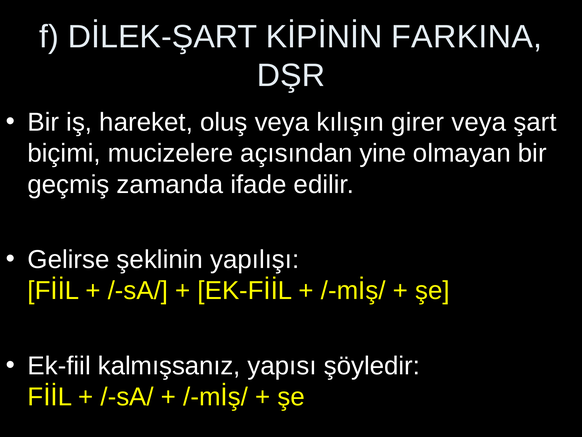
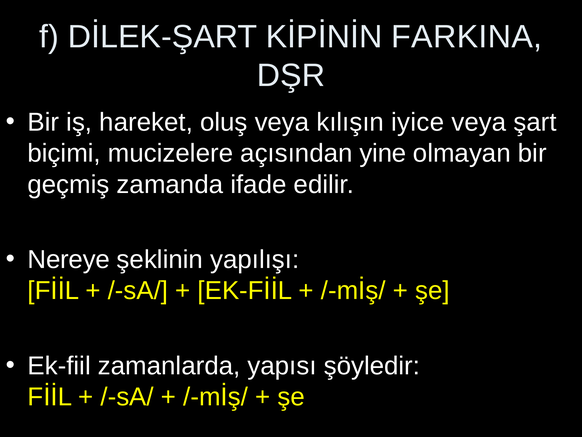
girer: girer -> iyice
Gelirse: Gelirse -> Nereye
kalmışsanız: kalmışsanız -> zamanlarda
